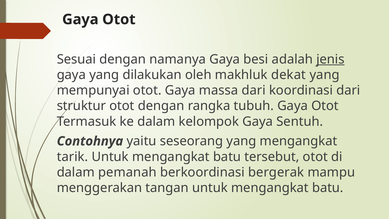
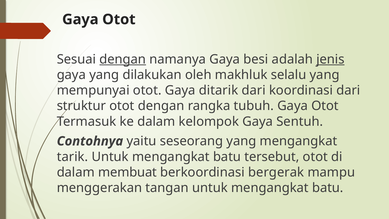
dengan at (123, 59) underline: none -> present
dekat: dekat -> selalu
massa: massa -> ditarik
pemanah: pemanah -> membuat
